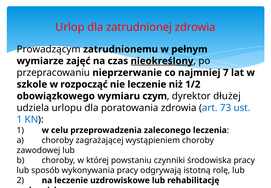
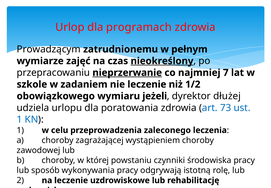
zatrudnionej: zatrudnionej -> programach
nieprzerwanie underline: none -> present
rozpocząć: rozpocząć -> zadaniem
czym: czym -> jeżeli
